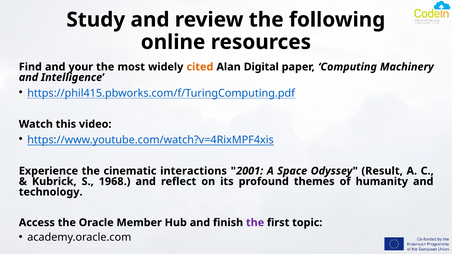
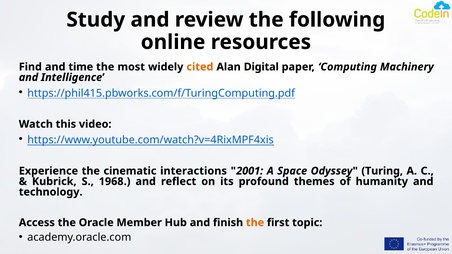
your: your -> time
Result: Result -> Turing
the at (255, 223) colour: purple -> orange
